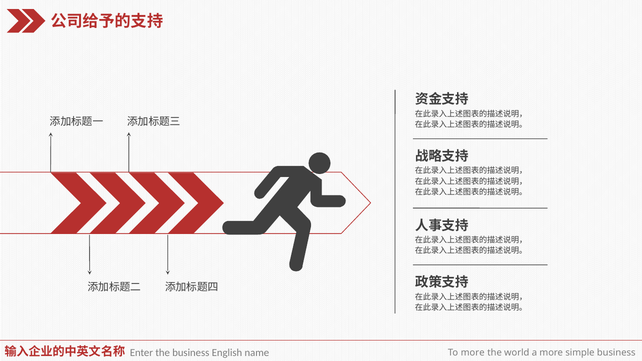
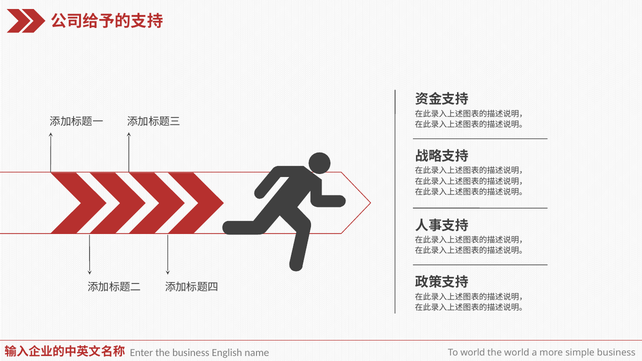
To more: more -> world
